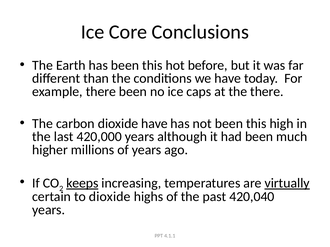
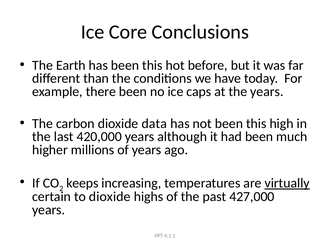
the there: there -> years
dioxide have: have -> data
keeps underline: present -> none
420,040: 420,040 -> 427,000
